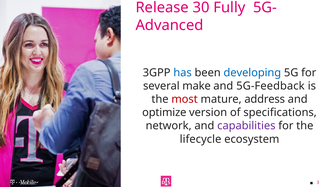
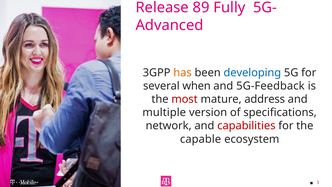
30: 30 -> 89
has colour: blue -> orange
make: make -> when
optimize: optimize -> multiple
capabilities colour: purple -> red
lifecycle: lifecycle -> capable
